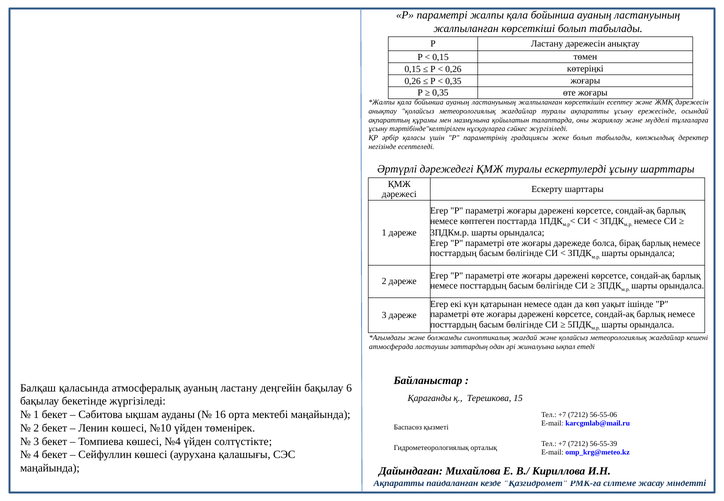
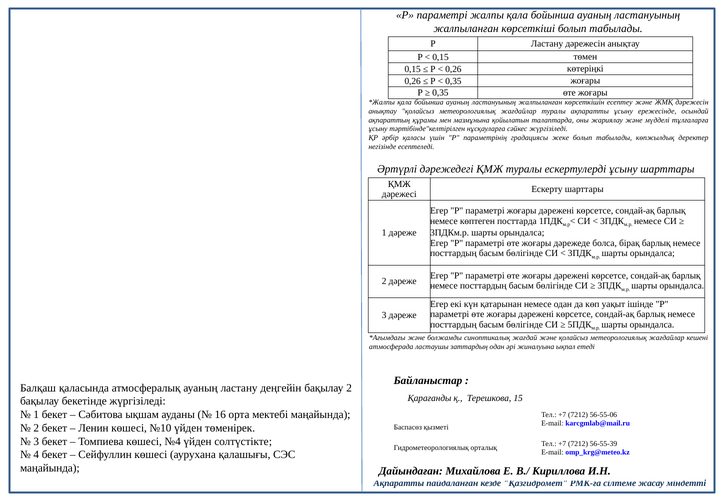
бақылау 6: 6 -> 2
